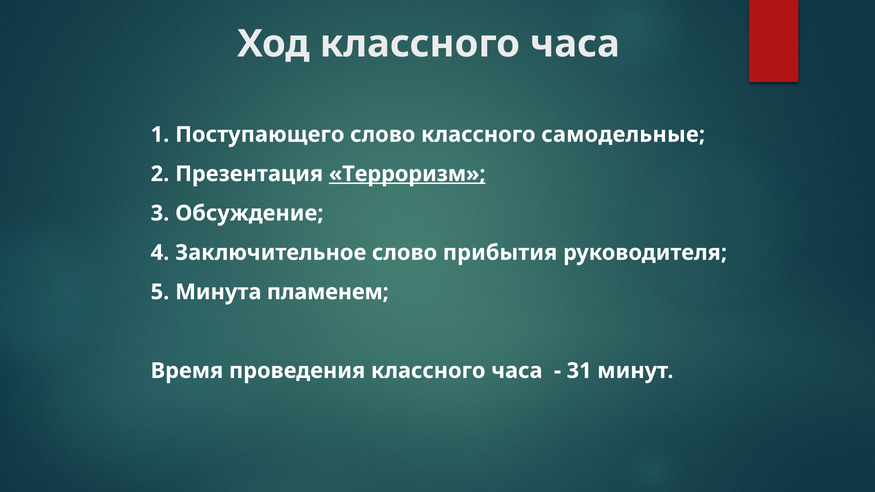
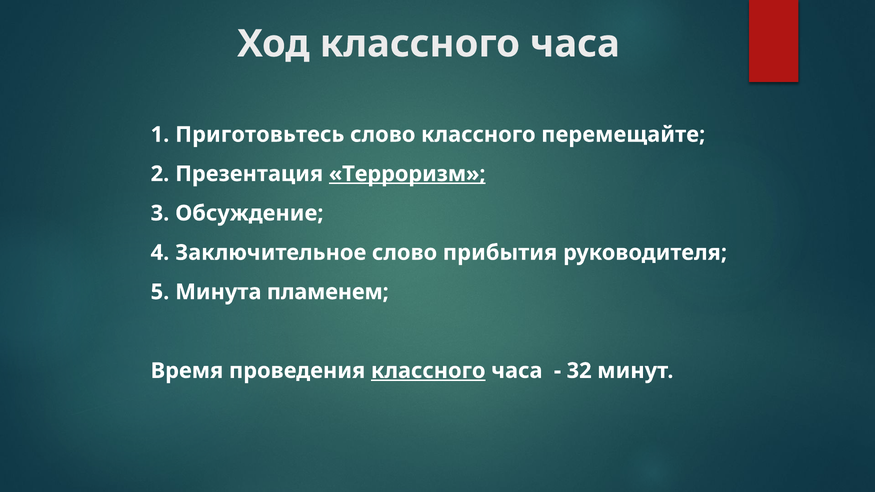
Поступающего: Поступающего -> Приготовьтесь
самодельные: самодельные -> перемещайте
классного at (428, 371) underline: none -> present
31: 31 -> 32
